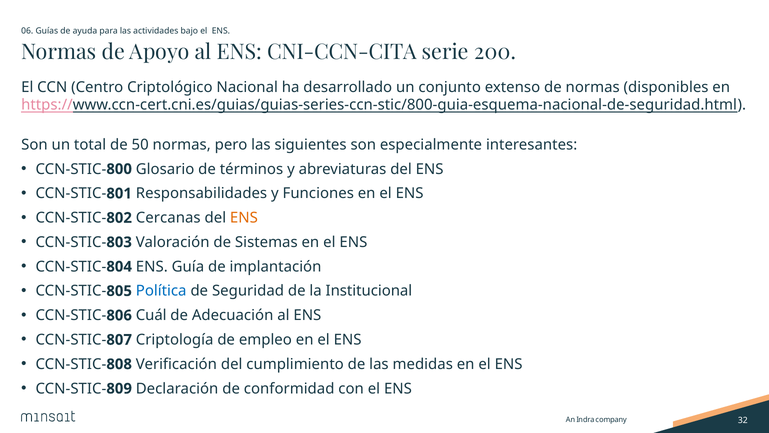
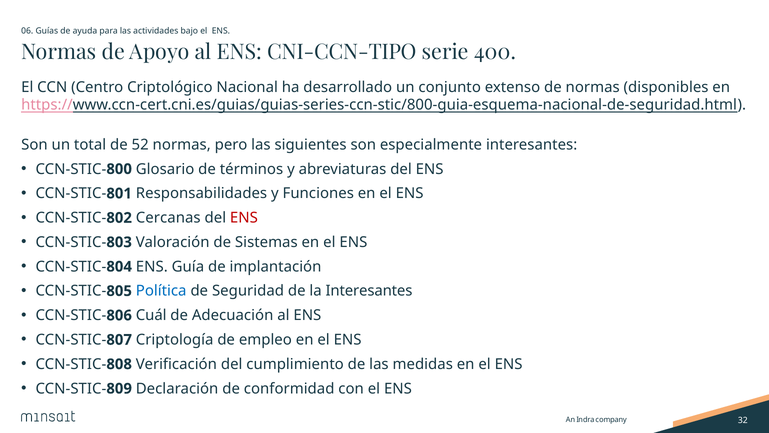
CNI-CCN-CITA: CNI-CCN-CITA -> CNI-CCN-TIPO
200: 200 -> 400
50: 50 -> 52
ENS at (244, 218) colour: orange -> red
la Institucional: Institucional -> Interesantes
